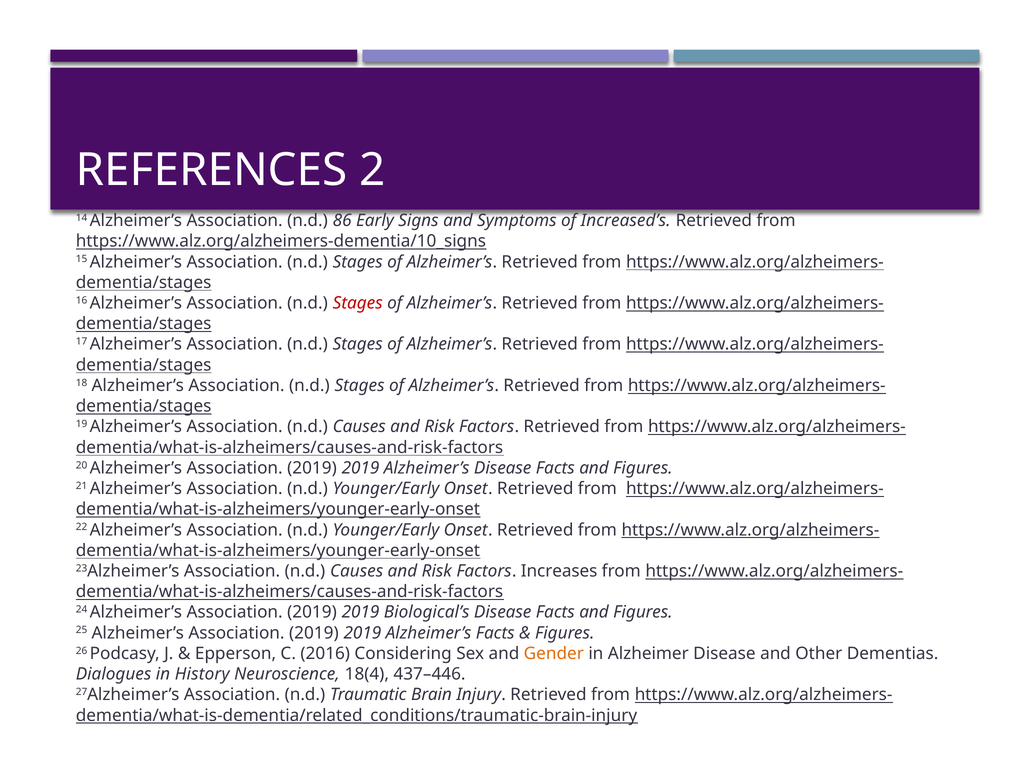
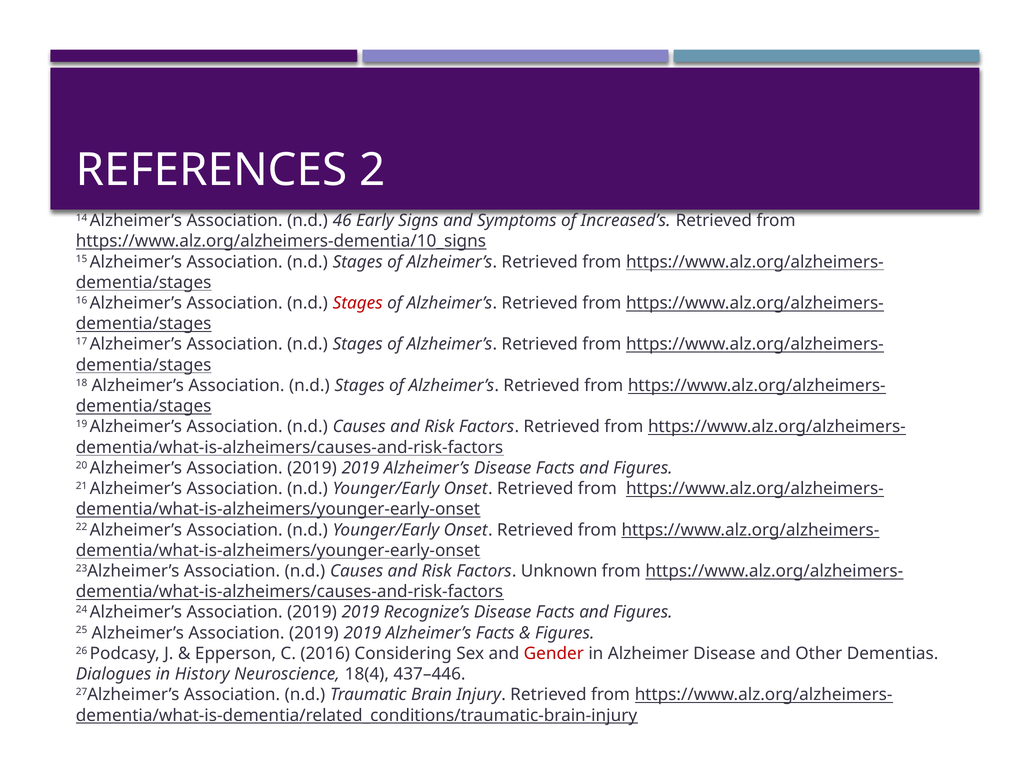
86: 86 -> 46
Increases: Increases -> Unknown
Biological’s: Biological’s -> Recognize’s
Gender colour: orange -> red
